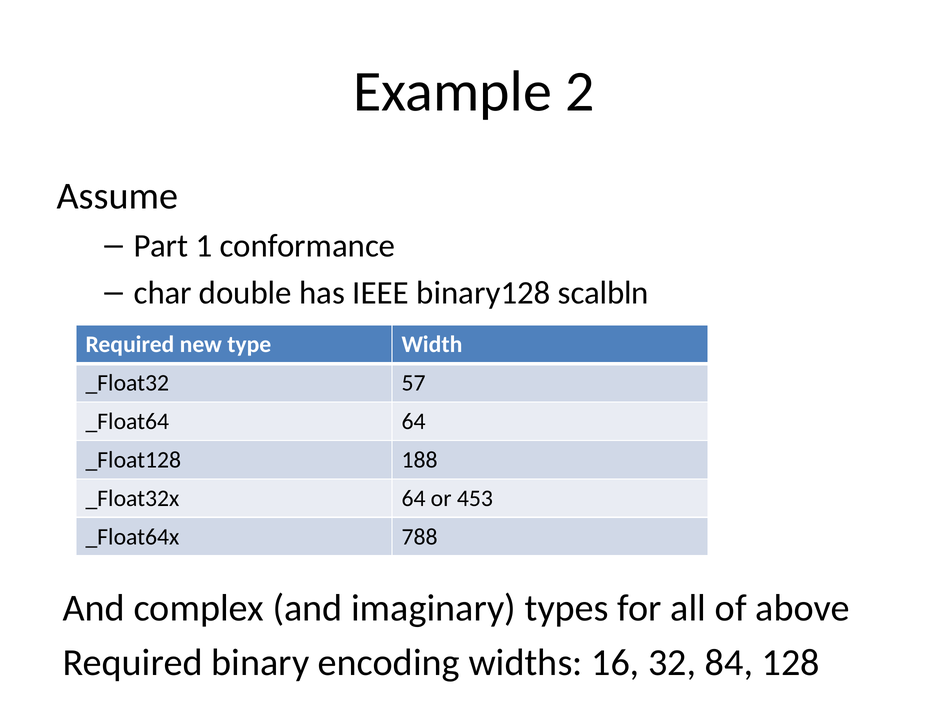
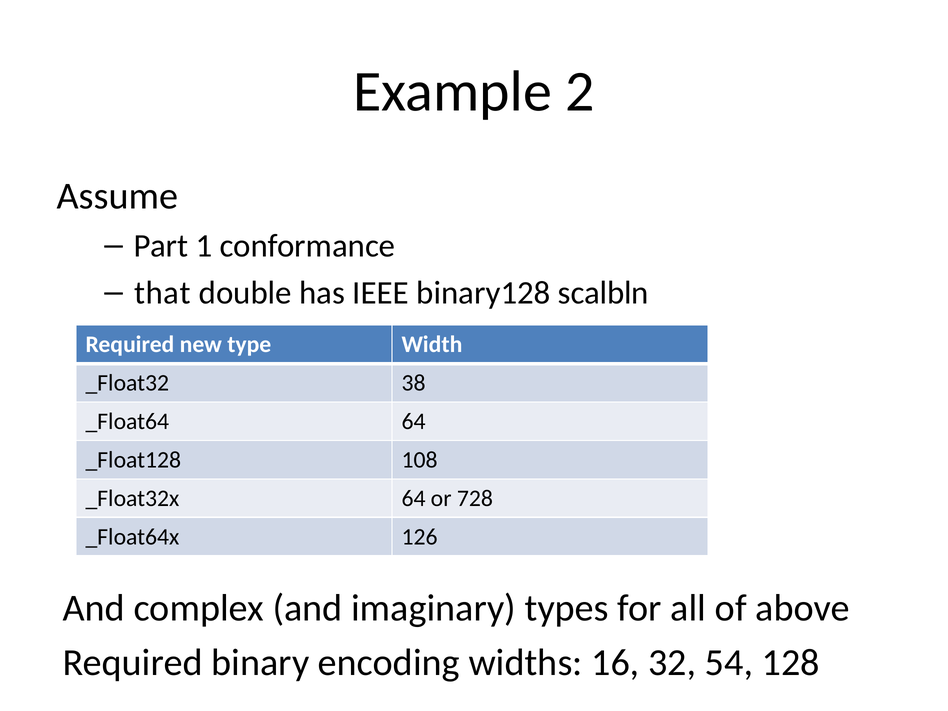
char: char -> that
57: 57 -> 38
188: 188 -> 108
453: 453 -> 728
788: 788 -> 126
84: 84 -> 54
